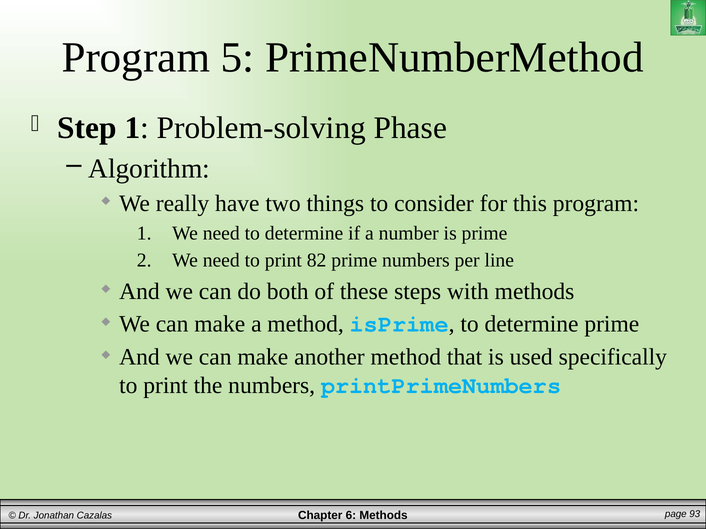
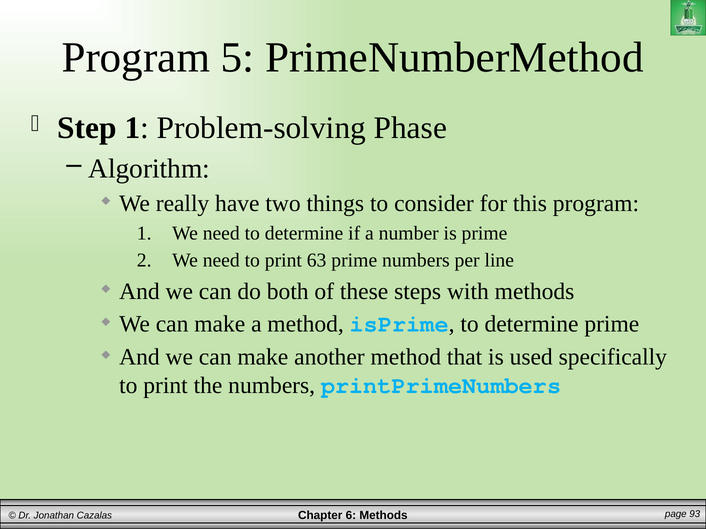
82: 82 -> 63
